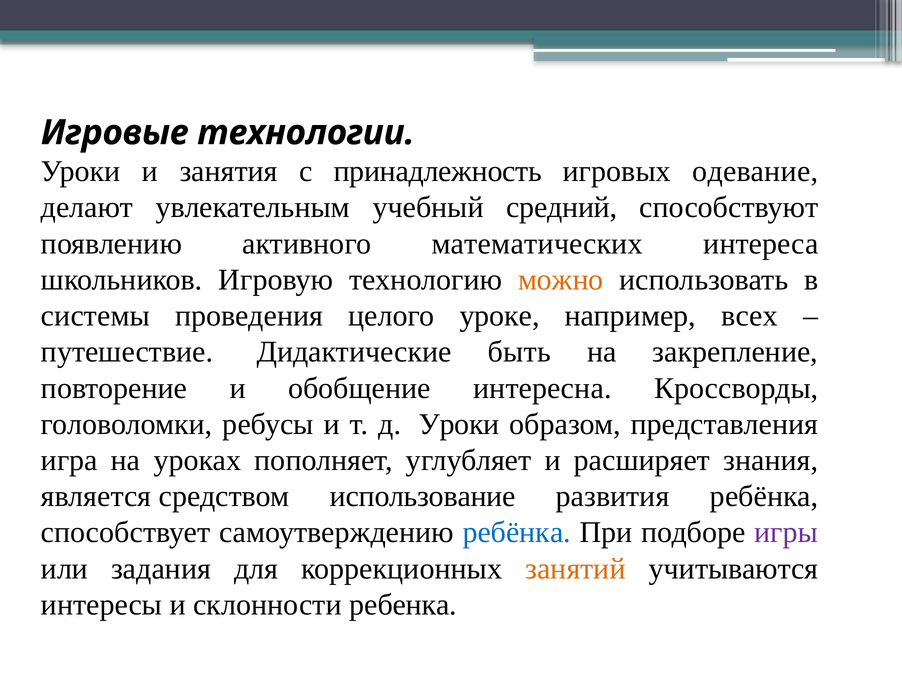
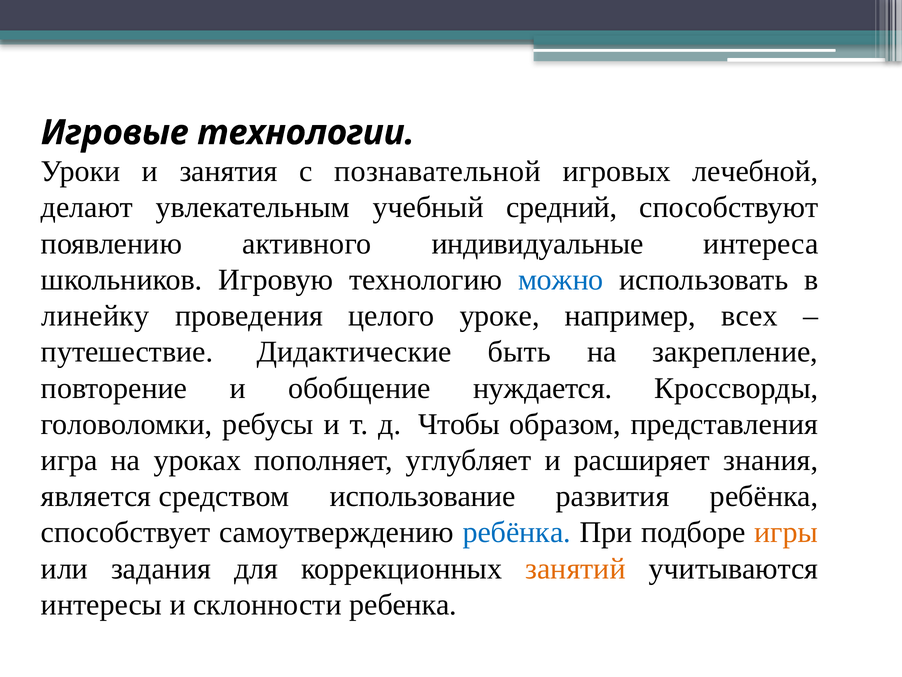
принадлежность: принадлежность -> познавательной
одевание: одевание -> лечебной
математических: математических -> индивидуальные
можно colour: orange -> blue
системы: системы -> линейку
интересна: интересна -> нуждается
д Уроки: Уроки -> Чтобы
игры colour: purple -> orange
